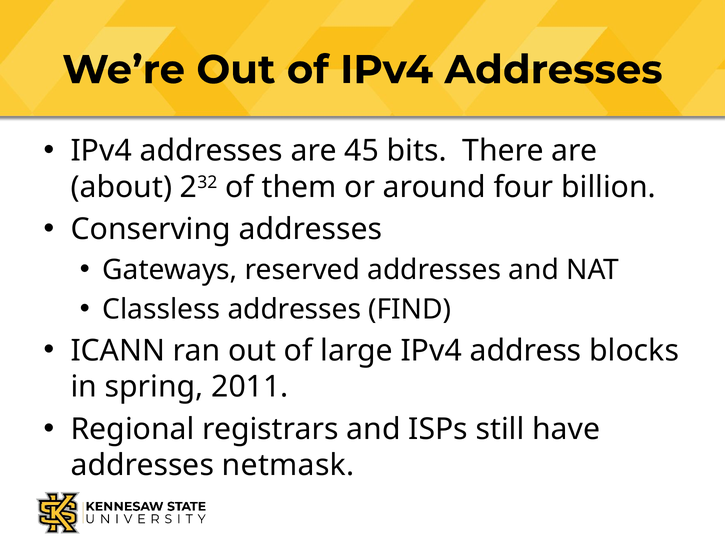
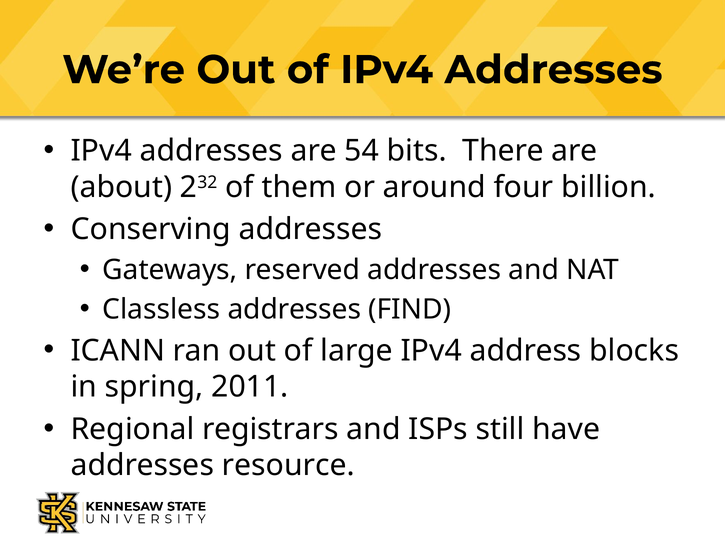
45: 45 -> 54
netmask: netmask -> resource
